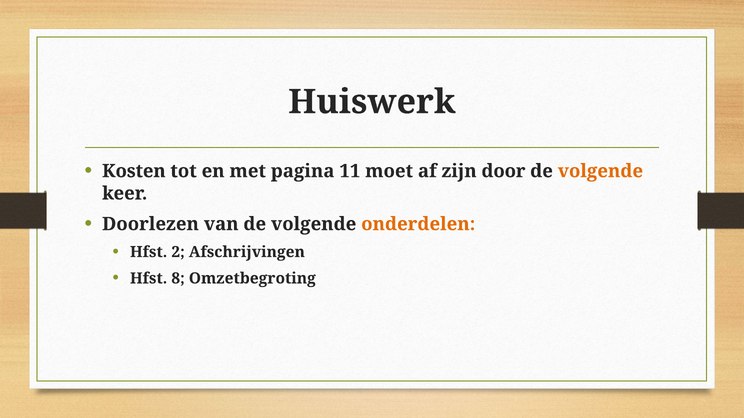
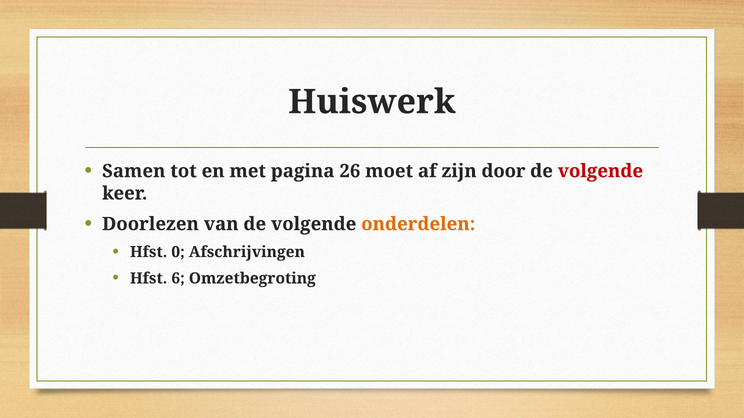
Kosten: Kosten -> Samen
11: 11 -> 26
volgende at (600, 171) colour: orange -> red
2: 2 -> 0
8: 8 -> 6
